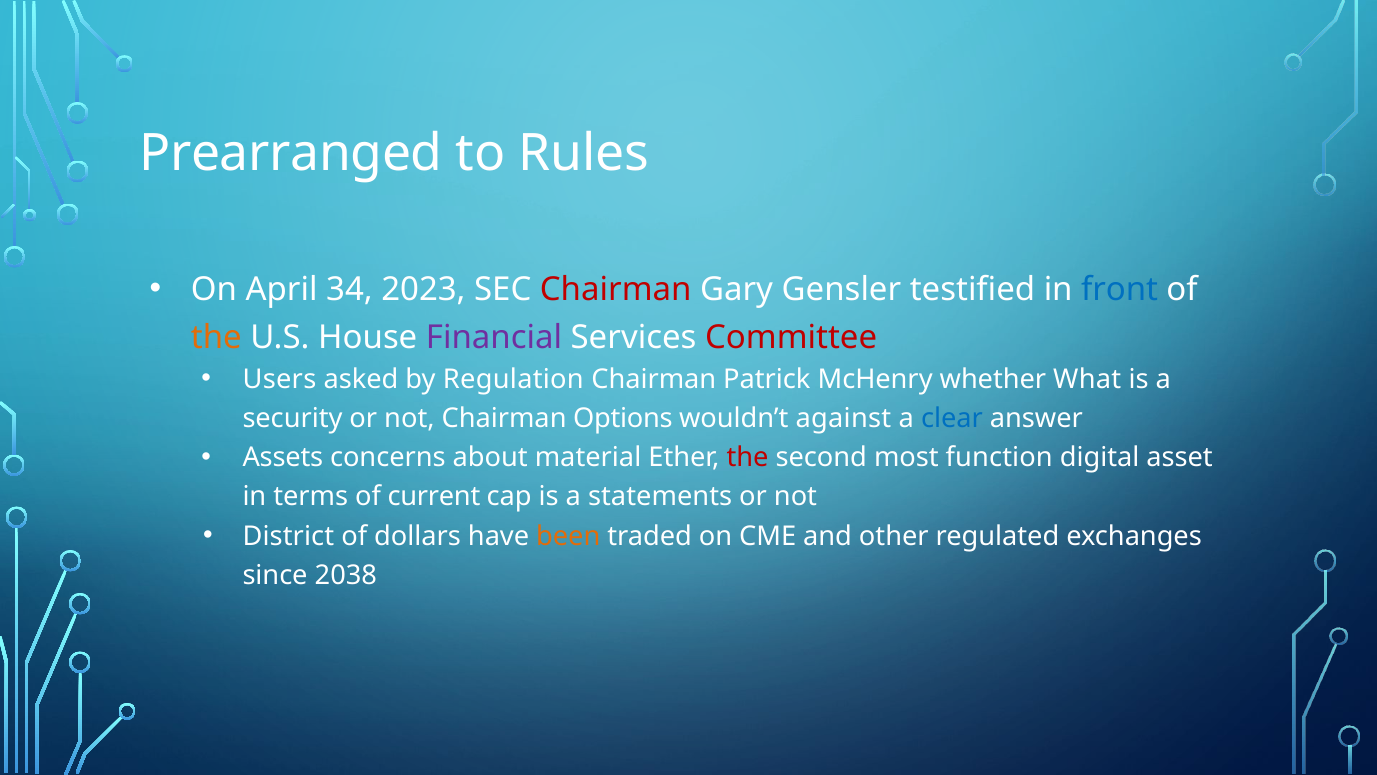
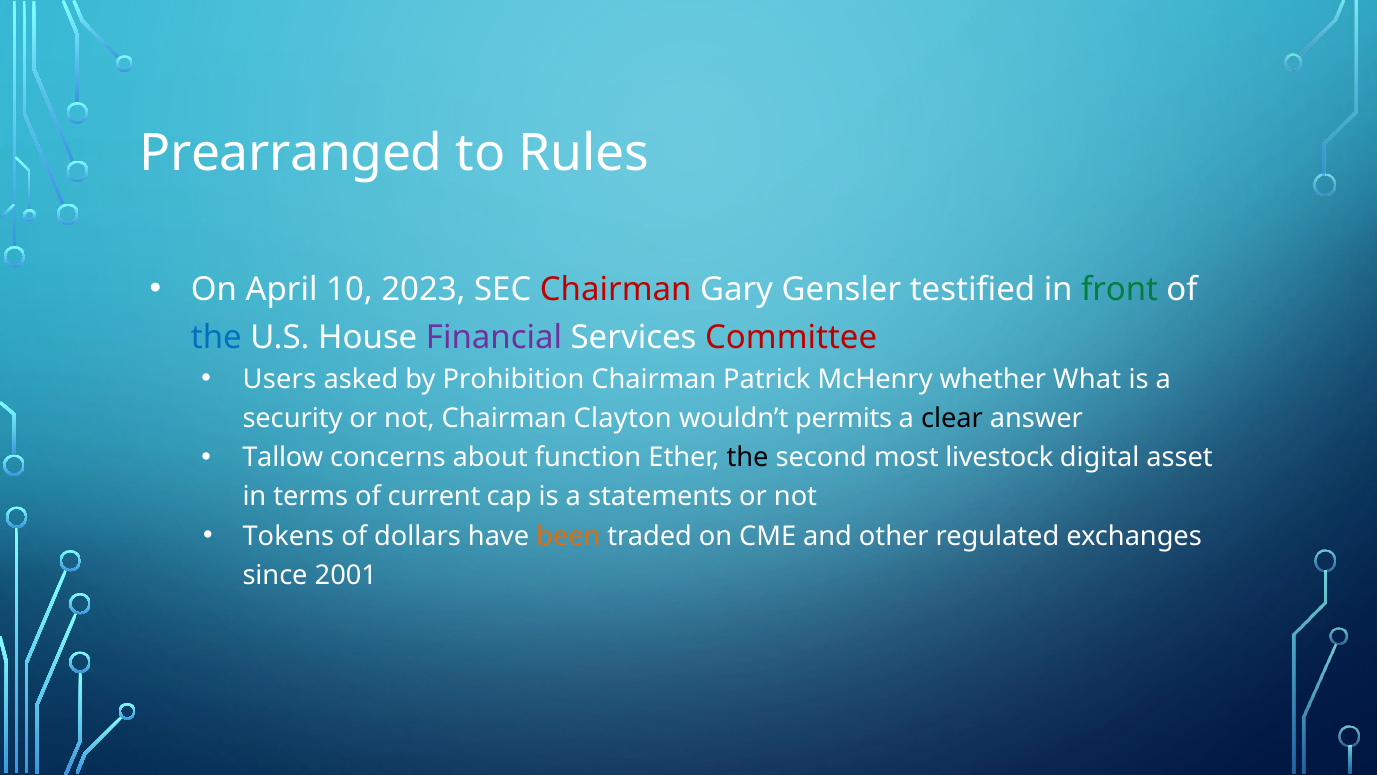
34: 34 -> 10
front colour: blue -> green
the at (216, 337) colour: orange -> blue
Regulation: Regulation -> Prohibition
Options: Options -> Clayton
against: against -> permits
clear colour: blue -> black
Assets: Assets -> Tallow
material: material -> function
the at (748, 457) colour: red -> black
function: function -> livestock
District: District -> Tokens
2038: 2038 -> 2001
